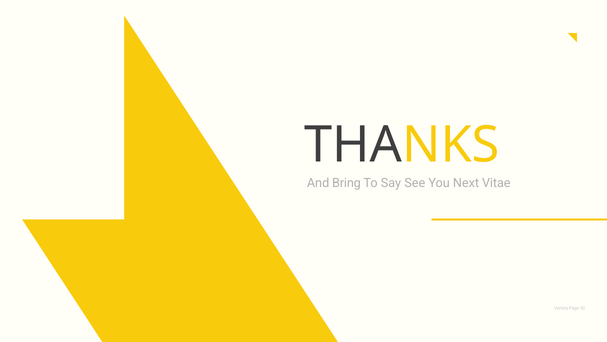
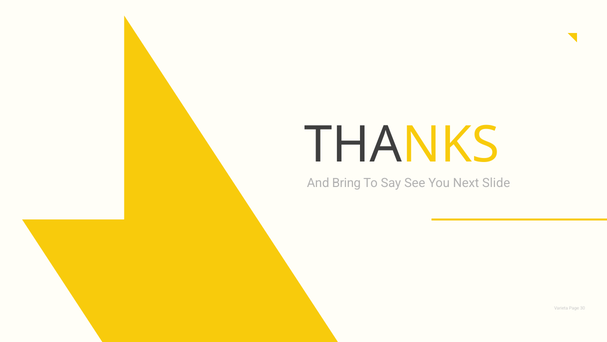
Vitae: Vitae -> Slide
